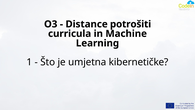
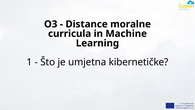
potrošiti: potrošiti -> moralne
